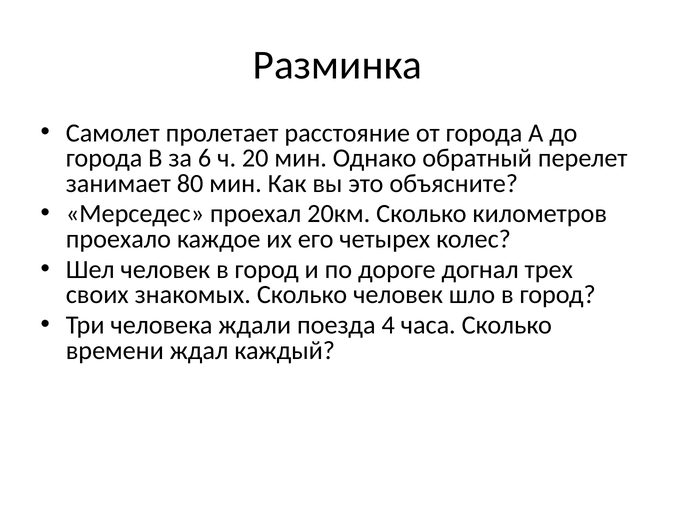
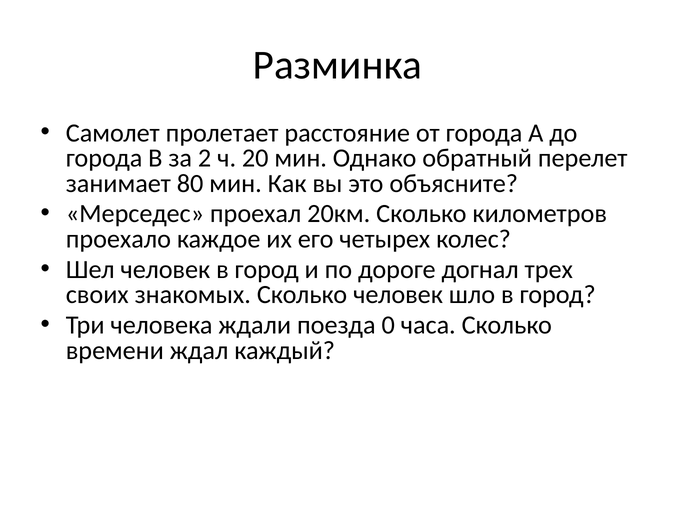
6: 6 -> 2
4: 4 -> 0
